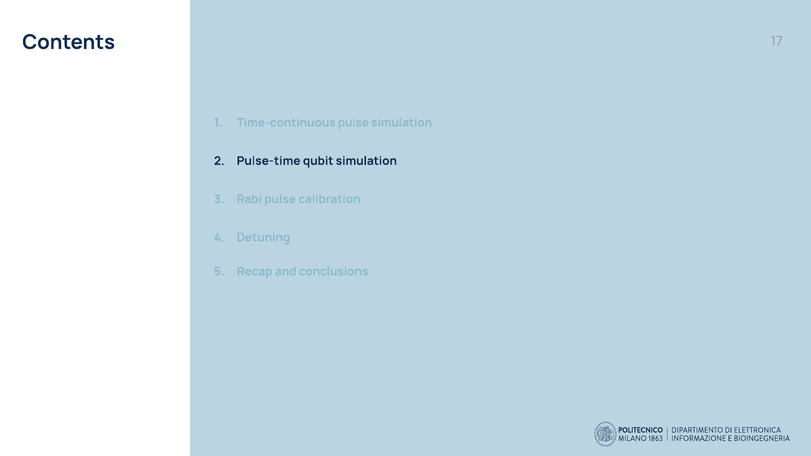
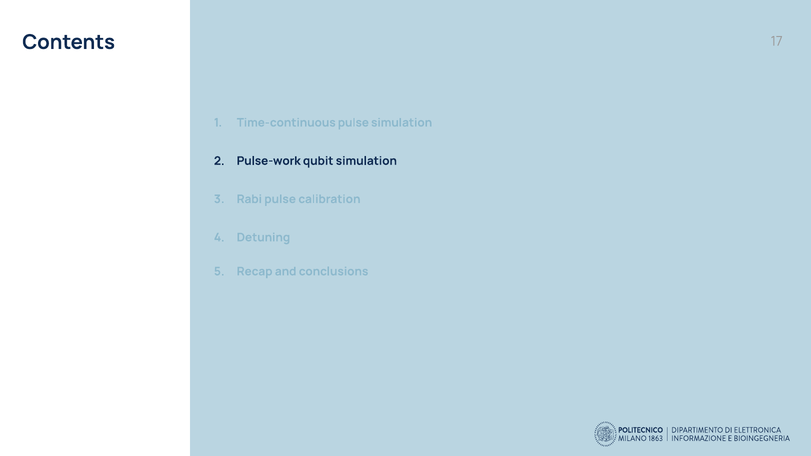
Pulse-time: Pulse-time -> Pulse-work
